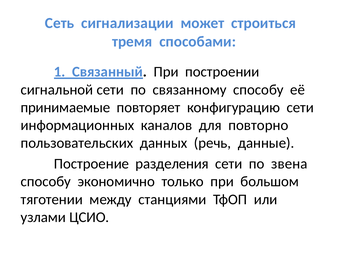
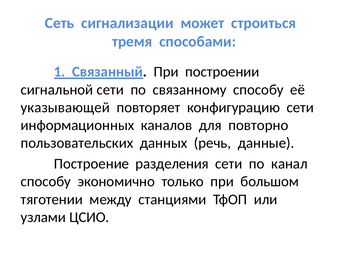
принимаемые: принимаемые -> указывающей
звена: звена -> канал
